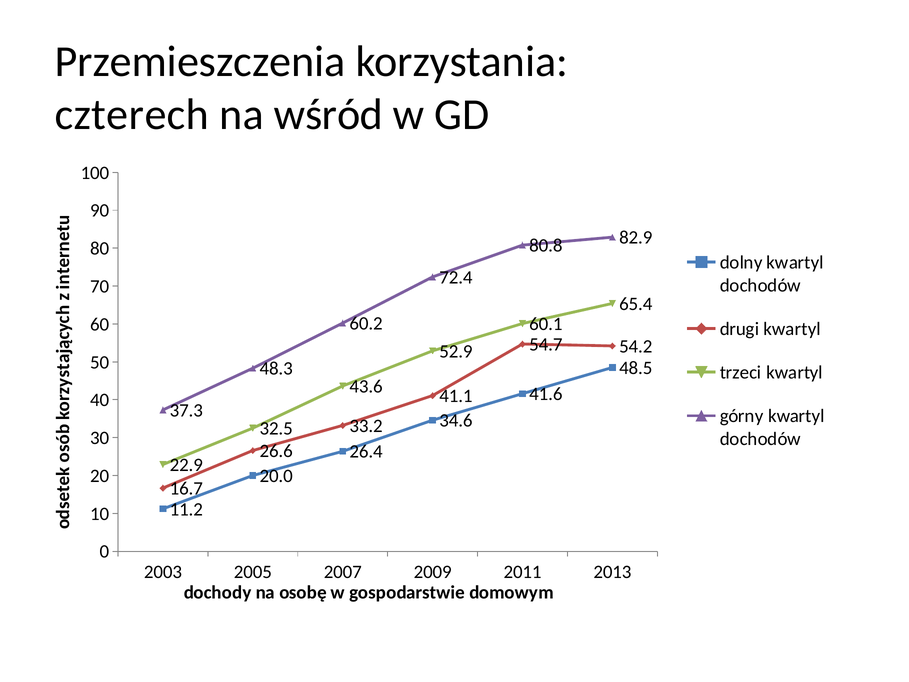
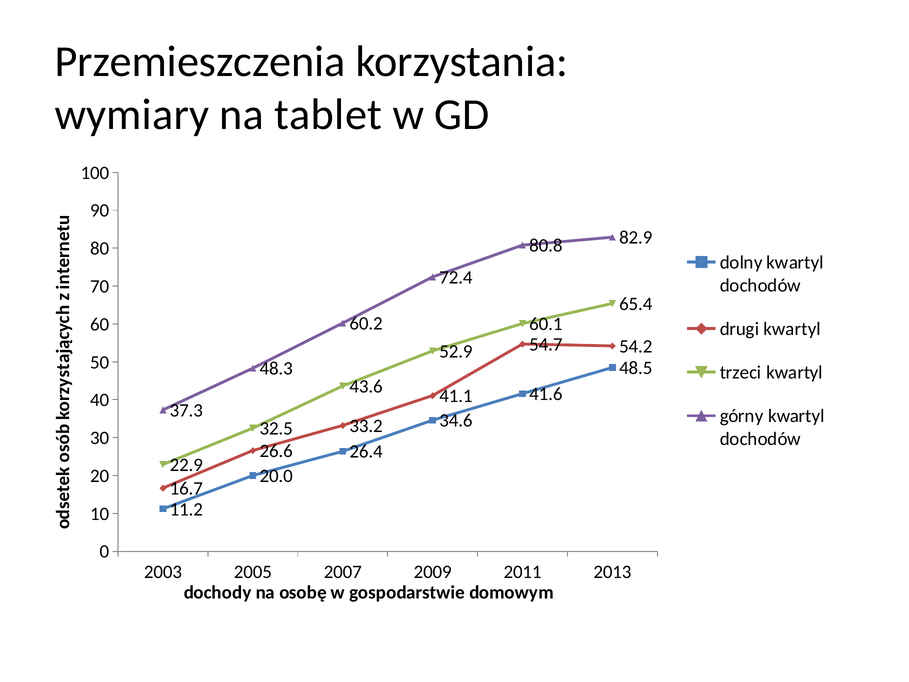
czterech: czterech -> wymiary
wśród: wśród -> tablet
